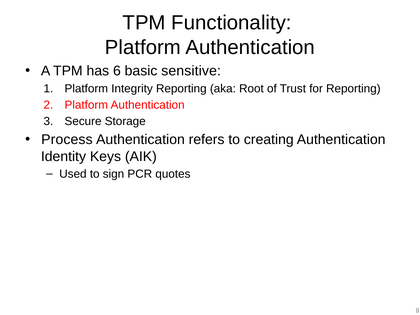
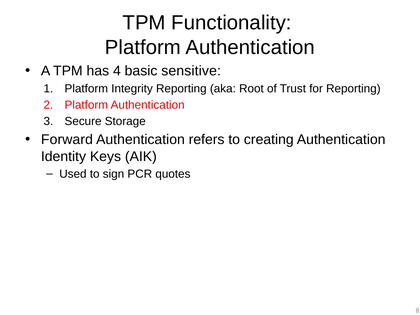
6: 6 -> 4
Process: Process -> Forward
